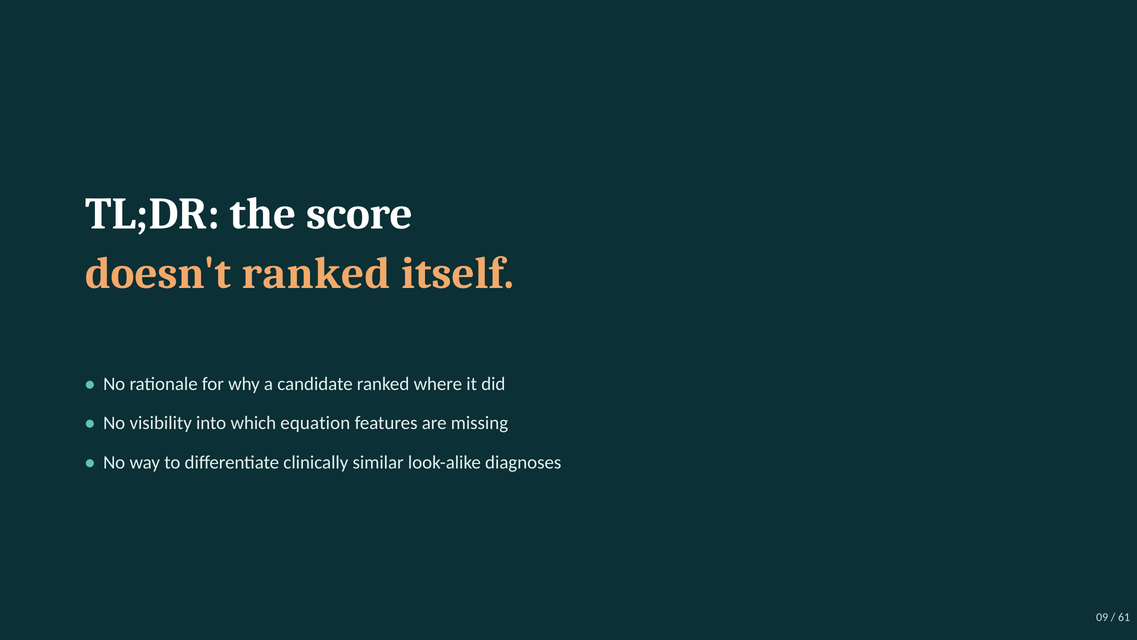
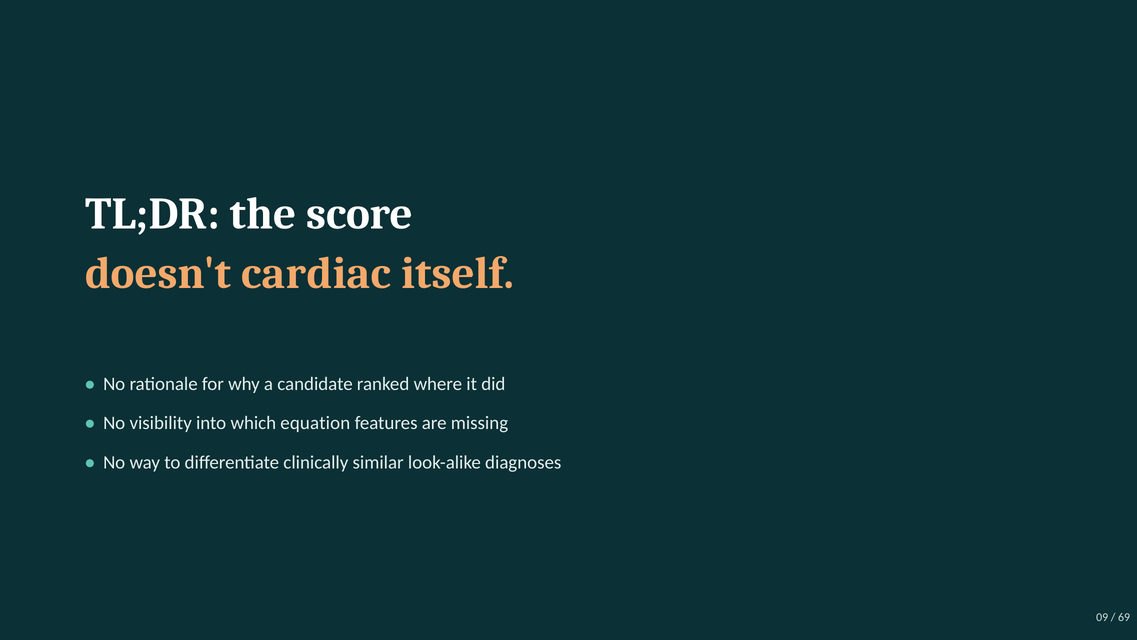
doesn't ranked: ranked -> cardiac
61: 61 -> 69
